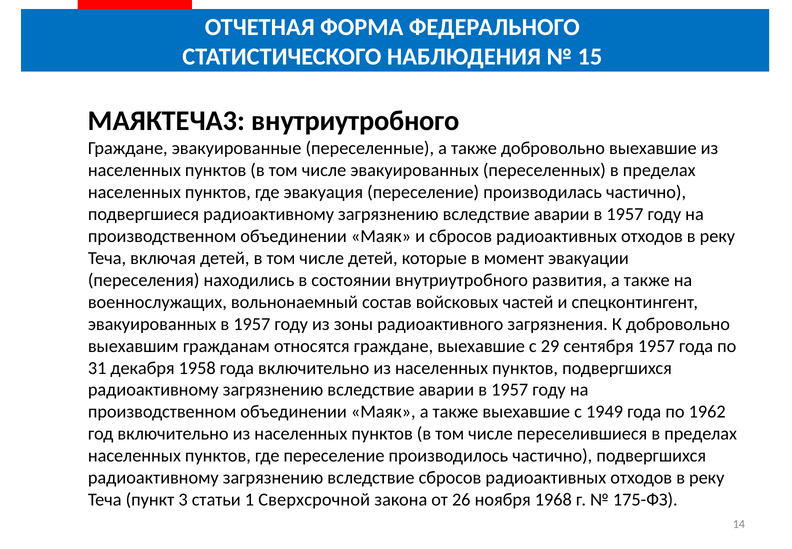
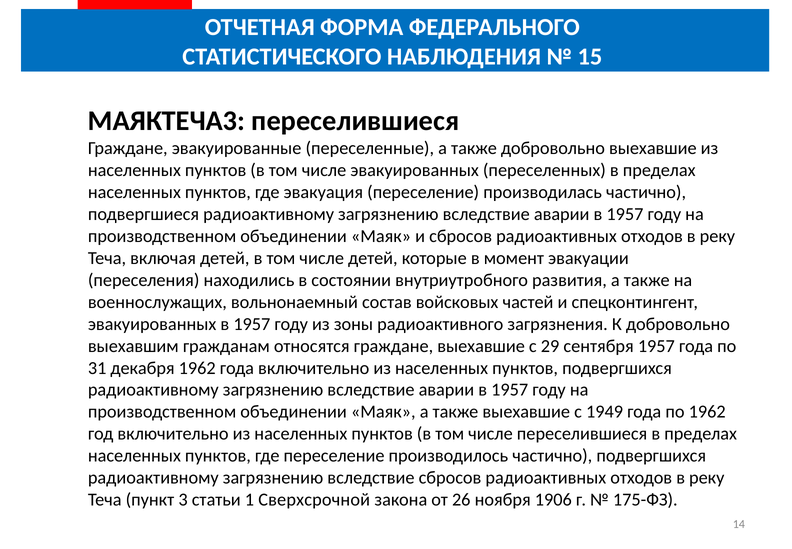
МАЯКТЕЧА3 внутриутробного: внутриутробного -> переселившиеся
декабря 1958: 1958 -> 1962
1968: 1968 -> 1906
